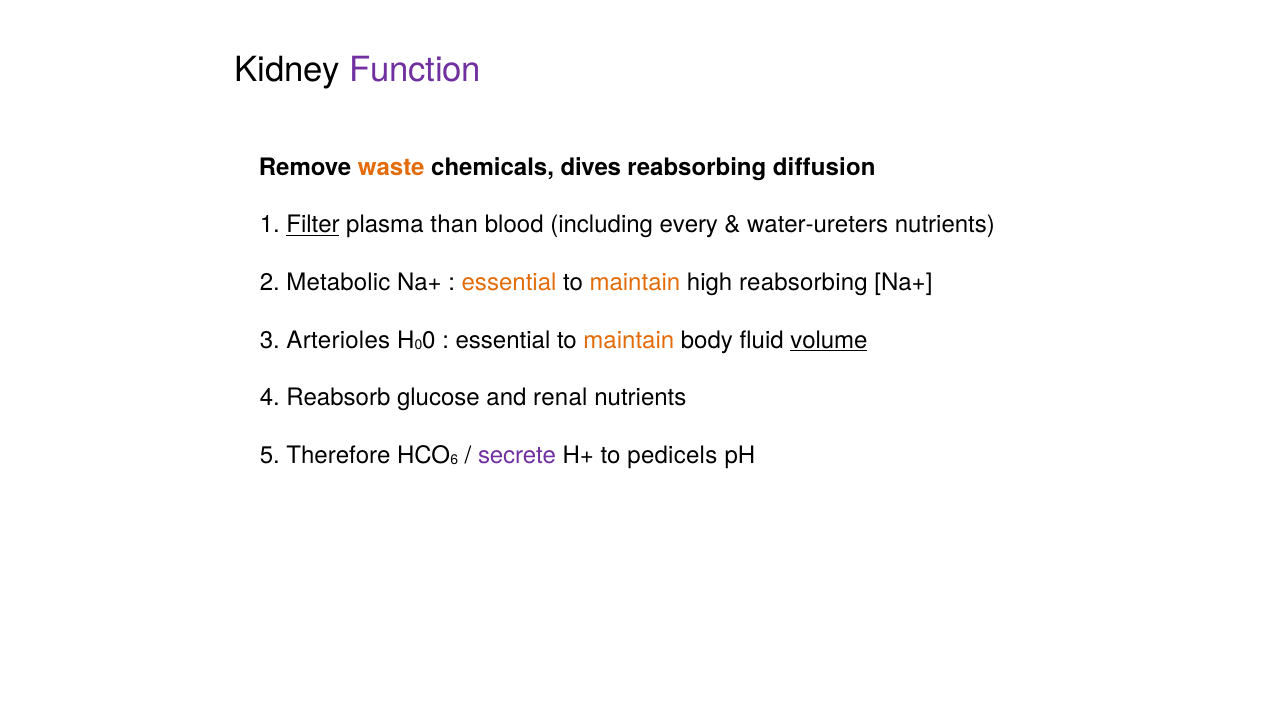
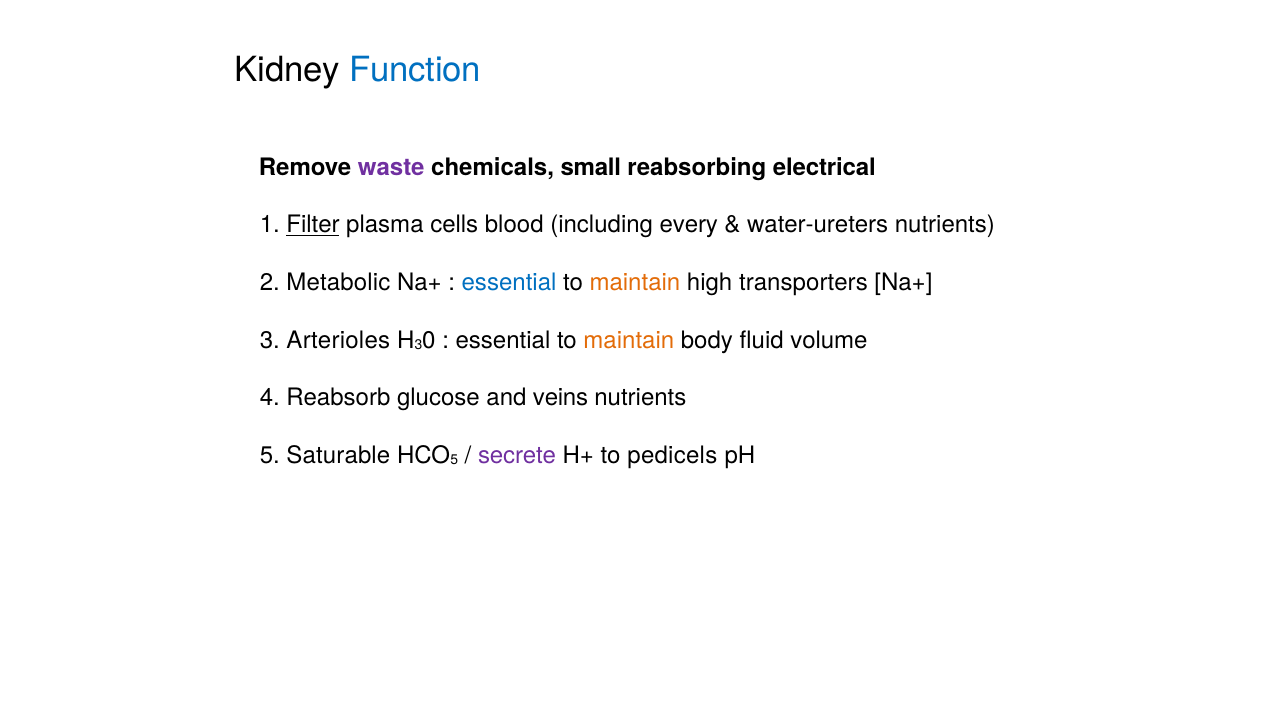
Function colour: purple -> blue
waste colour: orange -> purple
dives: dives -> small
diffusion: diffusion -> electrical
than: than -> cells
essential at (509, 283) colour: orange -> blue
high reabsorbing: reabsorbing -> transporters
0 at (418, 345): 0 -> 3
volume underline: present -> none
renal: renal -> veins
Therefore: Therefore -> Saturable
6 at (454, 460): 6 -> 5
